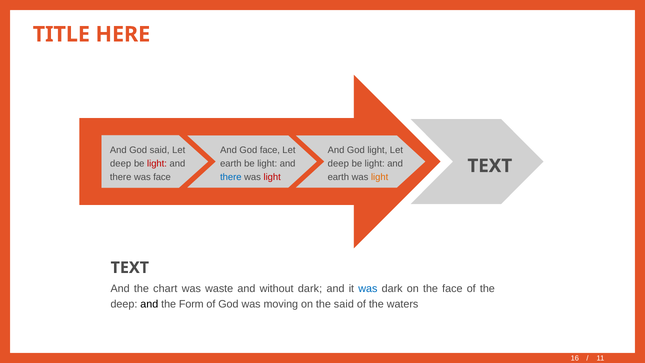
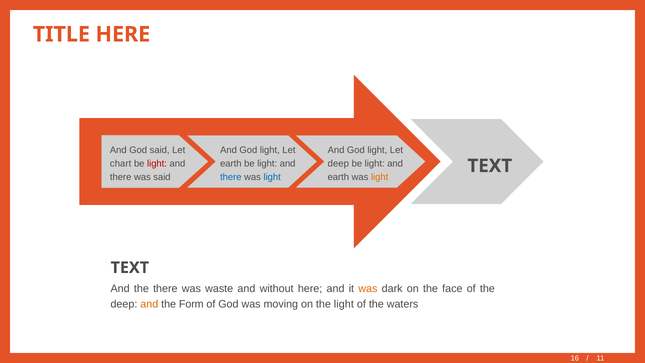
face at (270, 150): face -> light
deep at (121, 164): deep -> chart
was face: face -> said
light at (272, 177) colour: red -> blue
the chart: chart -> there
without dark: dark -> here
was at (368, 289) colour: blue -> orange
and at (149, 304) colour: black -> orange
the said: said -> light
